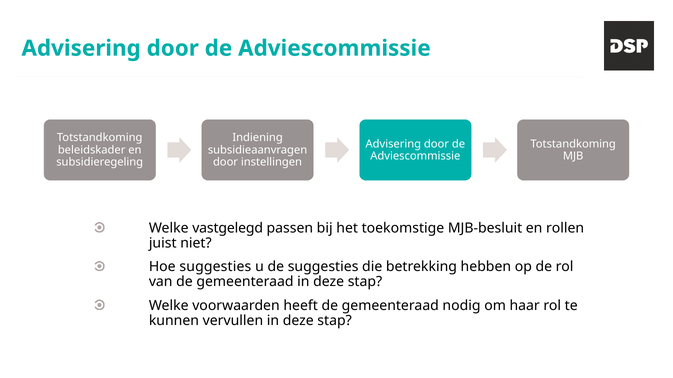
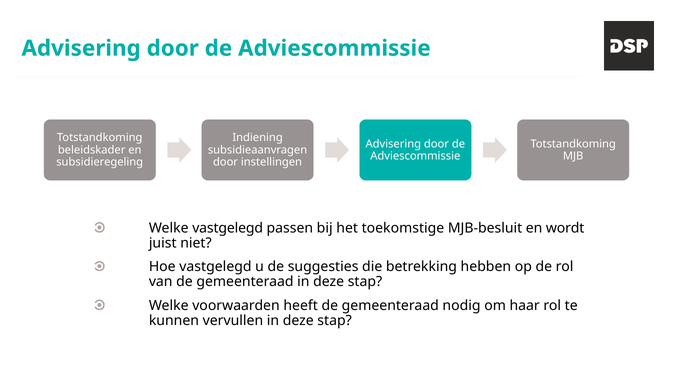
rollen: rollen -> wordt
Hoe suggesties: suggesties -> vastgelegd
